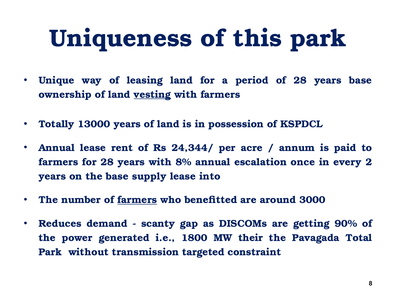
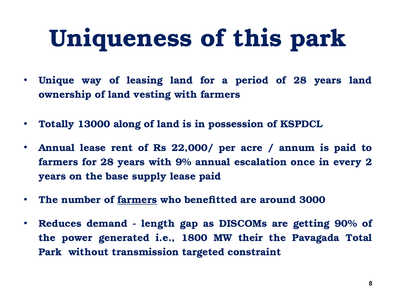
years base: base -> land
vesting underline: present -> none
13000 years: years -> along
24,344/: 24,344/ -> 22,000/
8%: 8% -> 9%
lease into: into -> paid
scanty: scanty -> length
